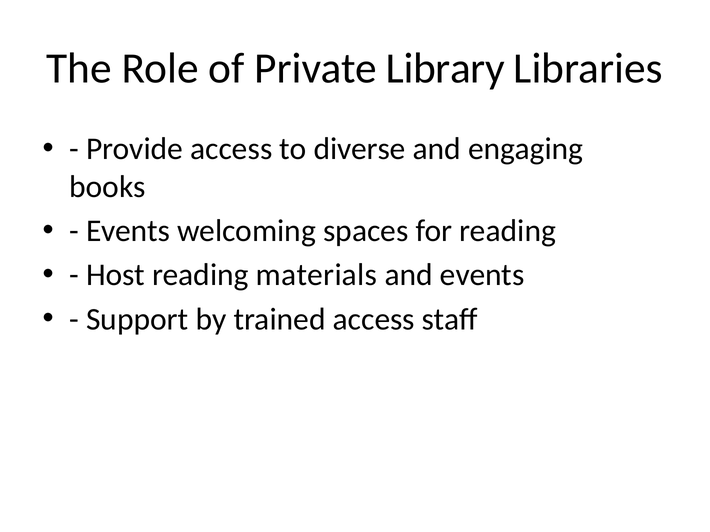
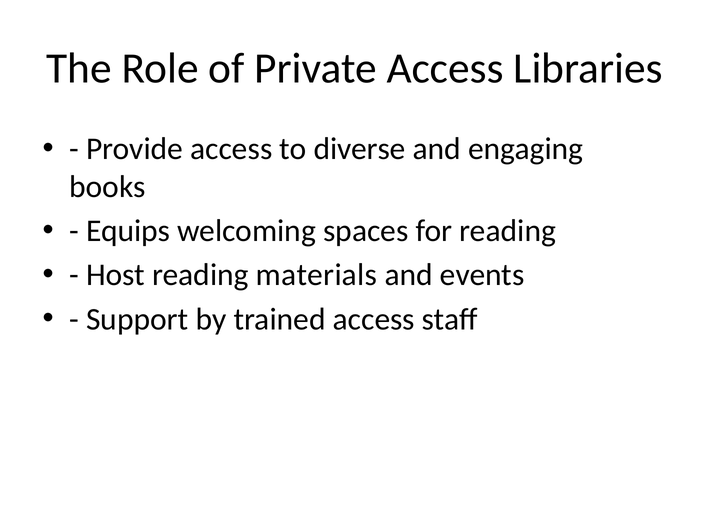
Private Library: Library -> Access
Events at (128, 231): Events -> Equips
